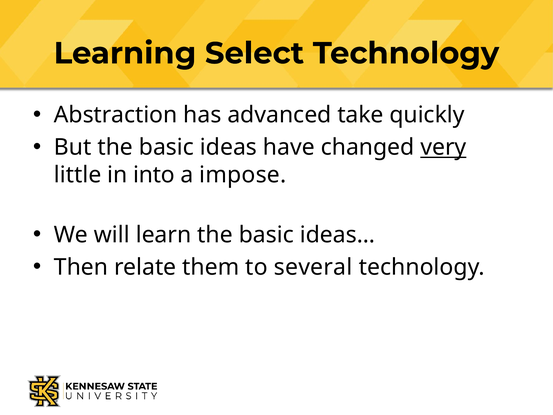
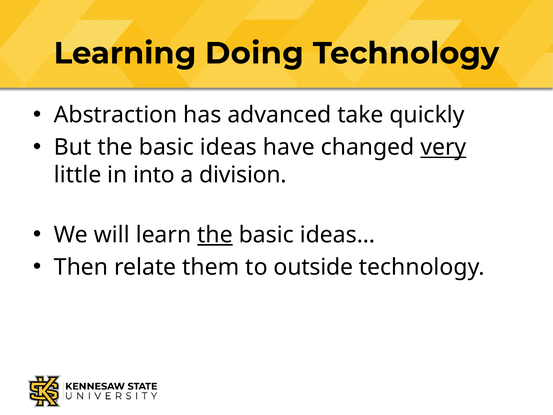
Select: Select -> Doing
impose: impose -> division
the at (215, 235) underline: none -> present
several: several -> outside
